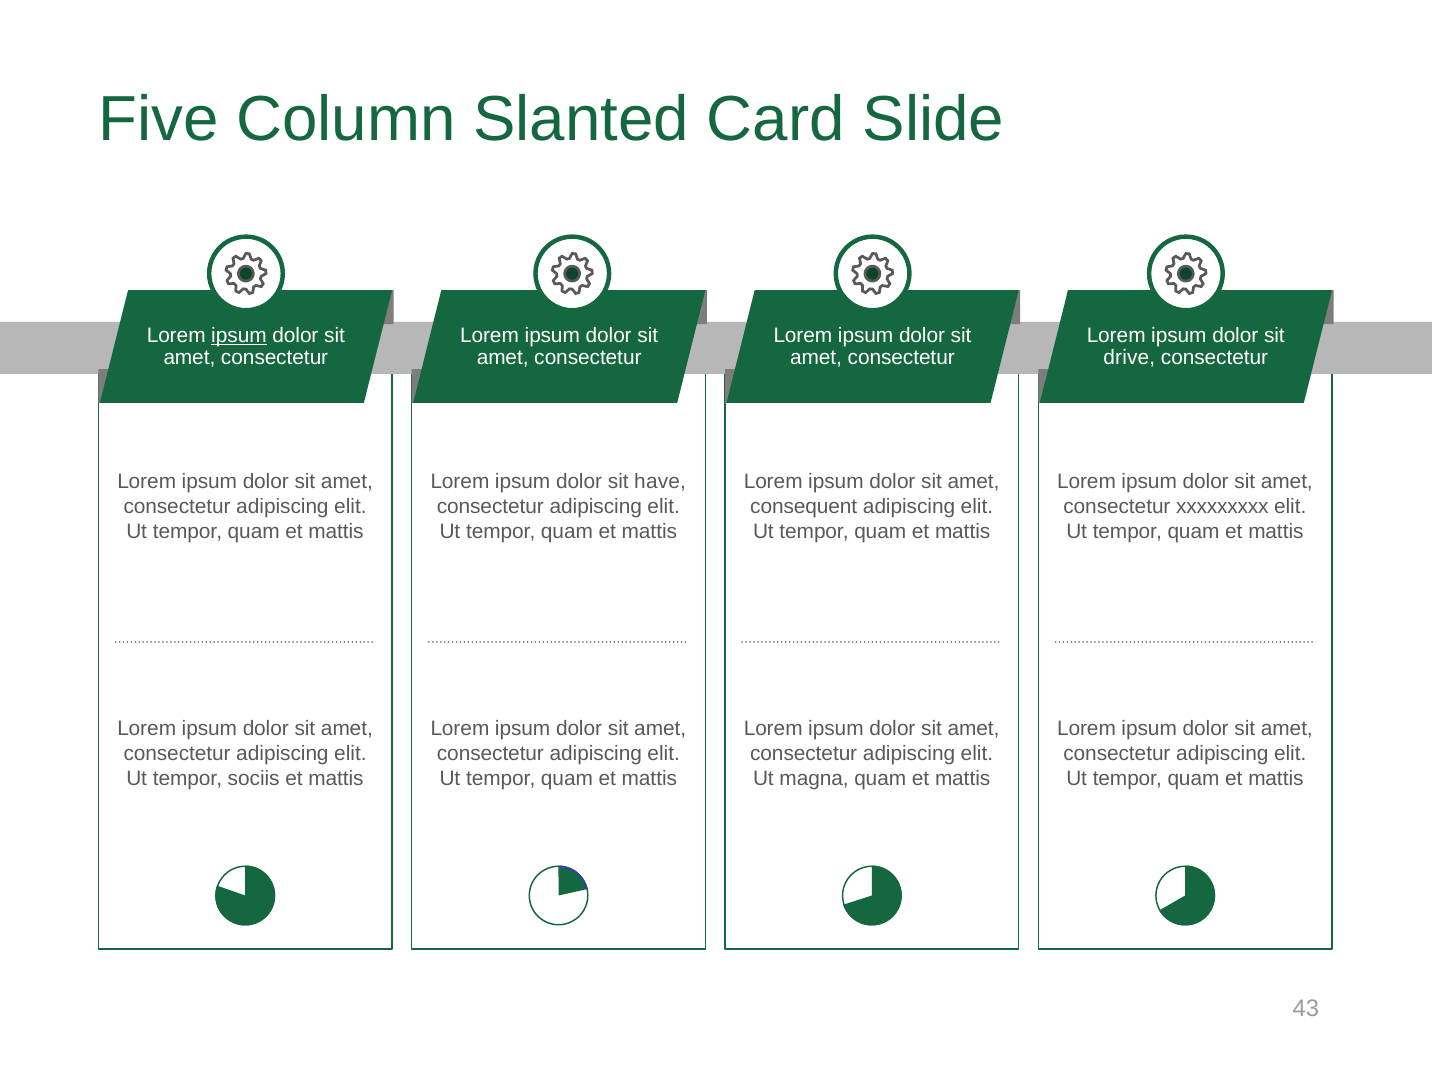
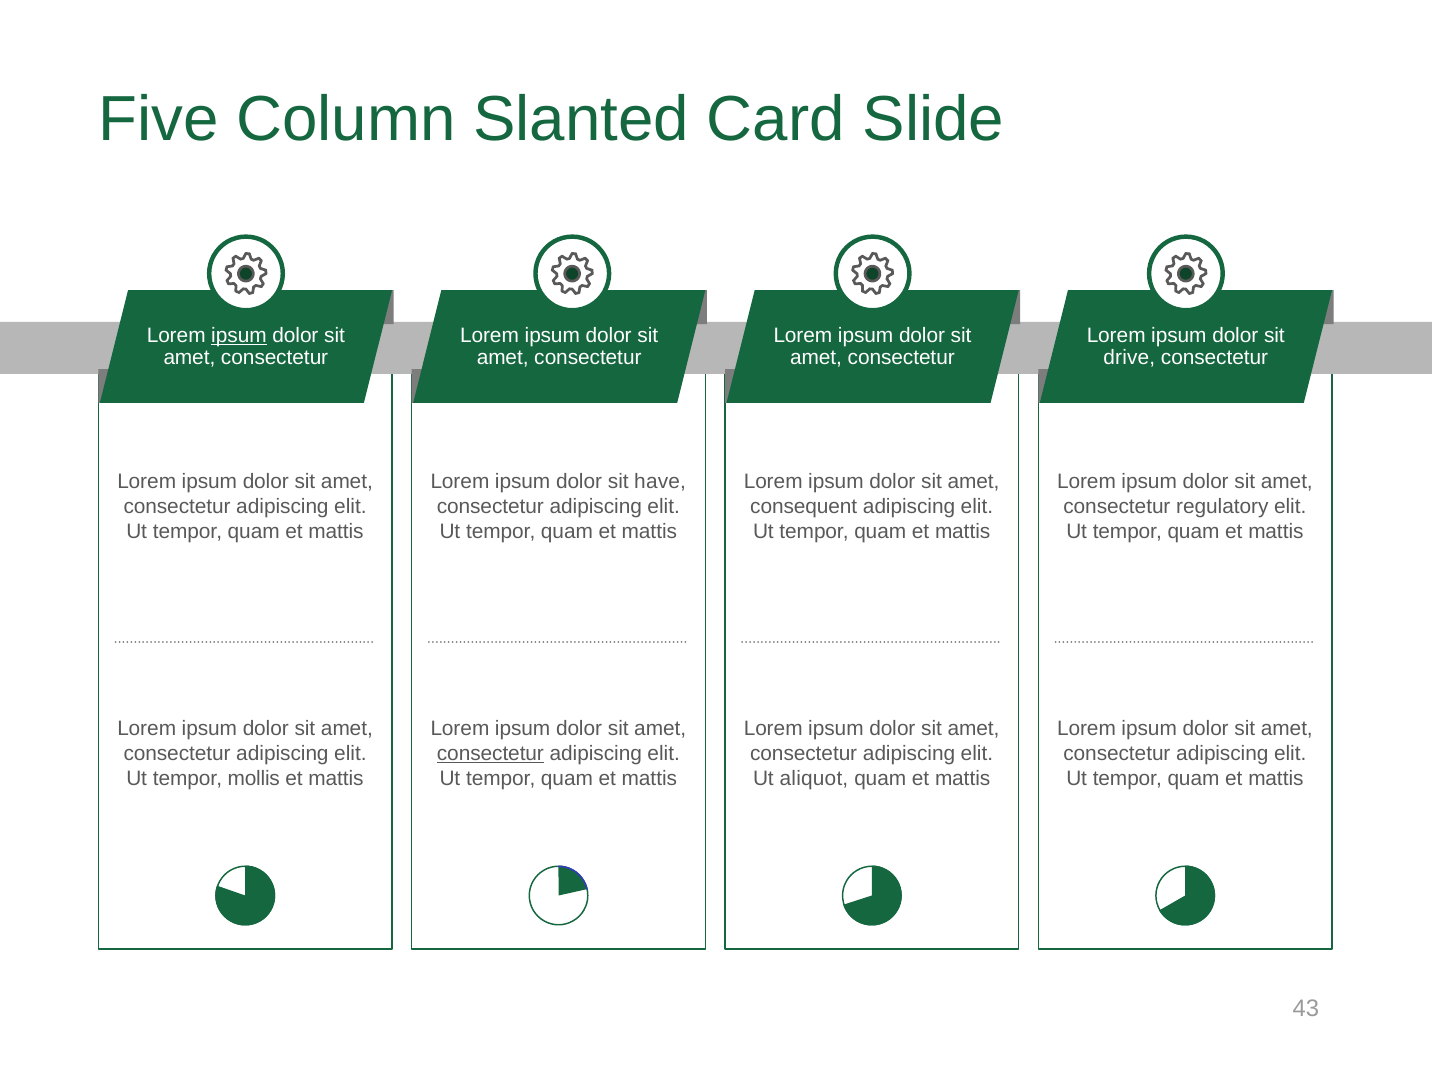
xxxxxxxxx: xxxxxxxxx -> regulatory
consectetur at (490, 753) underline: none -> present
sociis: sociis -> mollis
magna: magna -> aliquot
